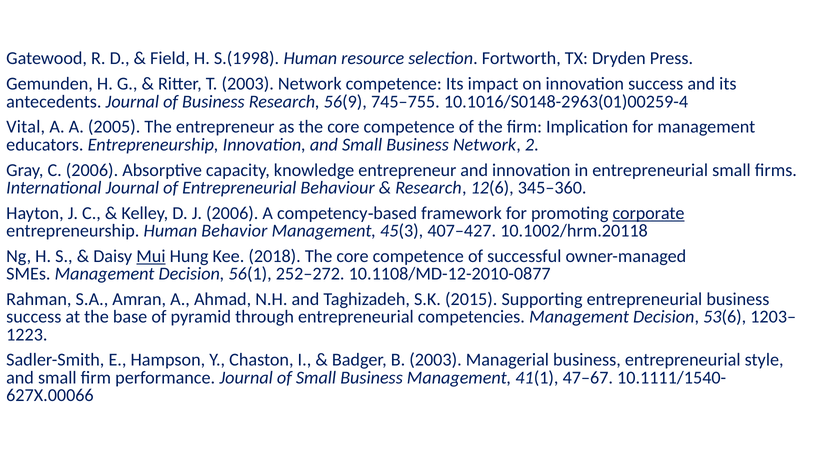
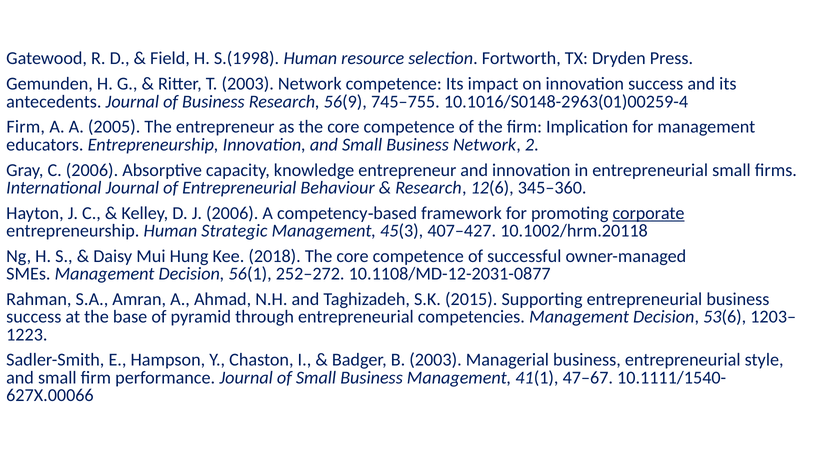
Vital at (26, 127): Vital -> Firm
Behavior: Behavior -> Strategic
Mui underline: present -> none
10.1108/MD-12-2010-0877: 10.1108/MD-12-2010-0877 -> 10.1108/MD-12-2031-0877
